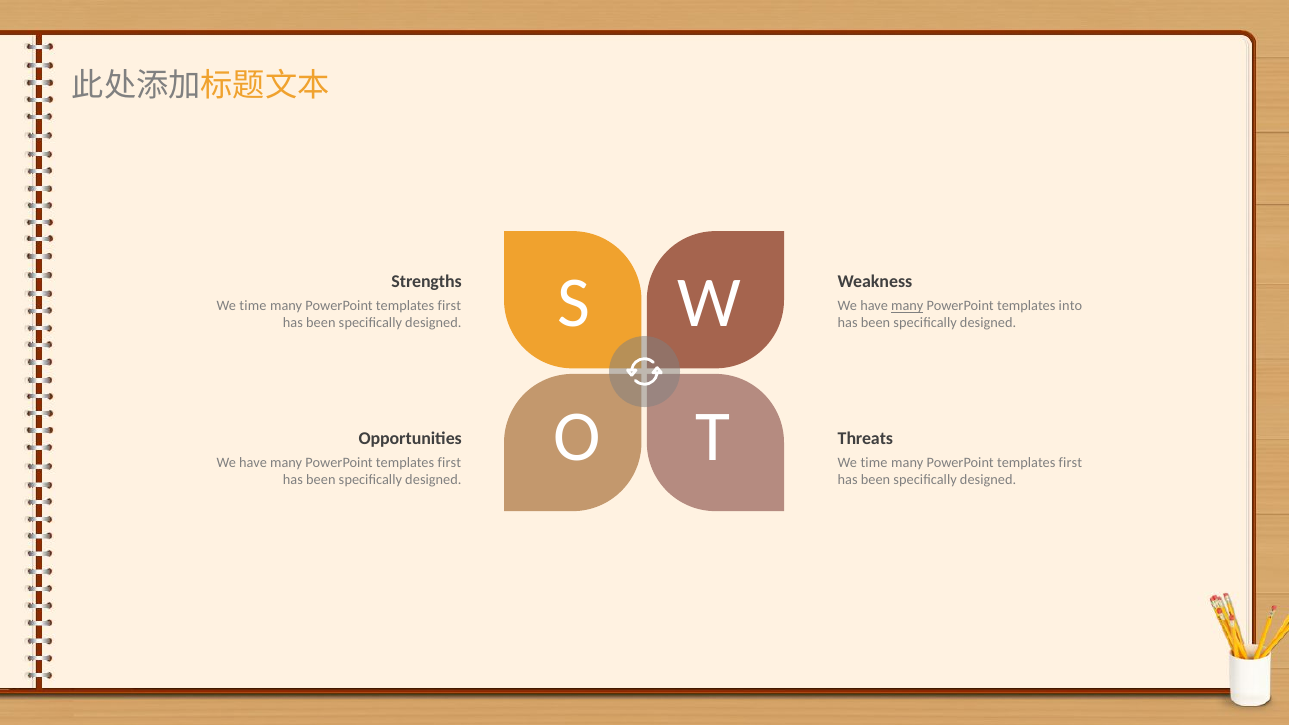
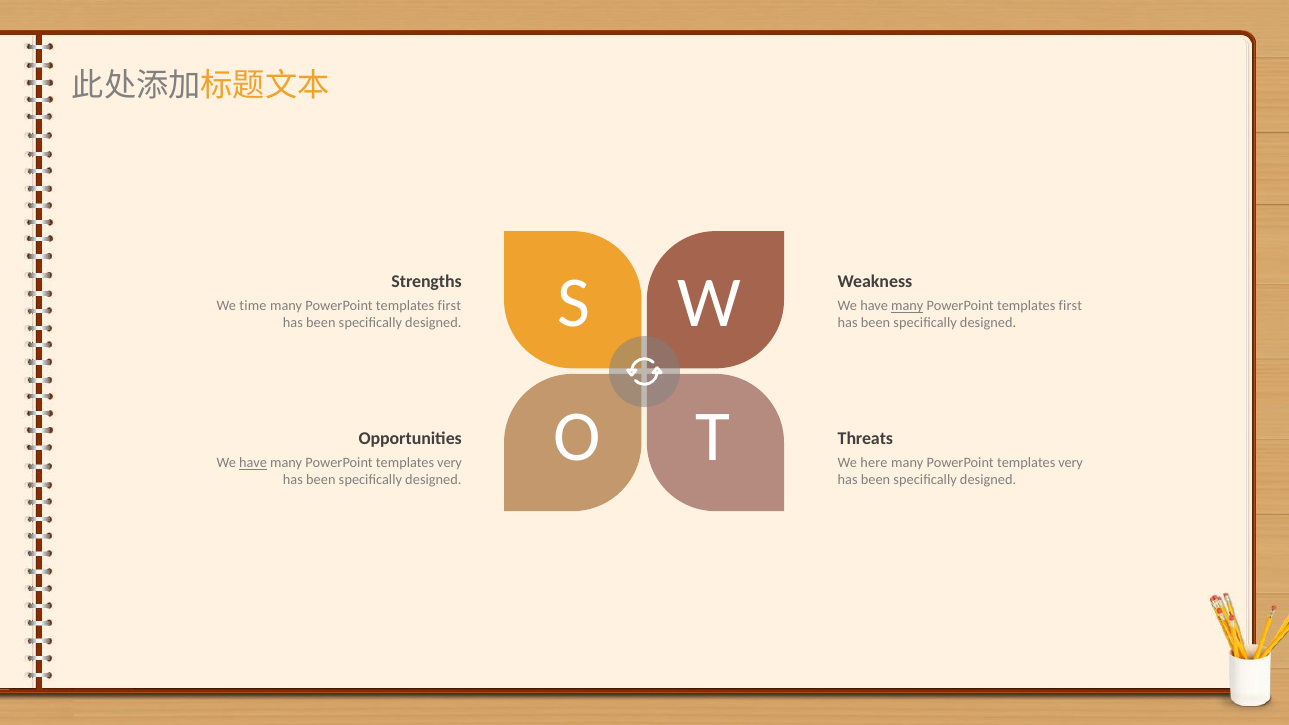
into at (1070, 306): into -> first
have at (253, 463) underline: none -> present
first at (449, 463): first -> very
time at (874, 463): time -> here
first at (1070, 463): first -> very
